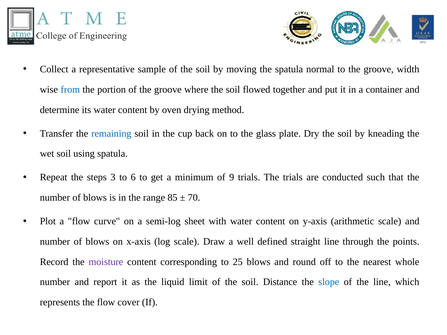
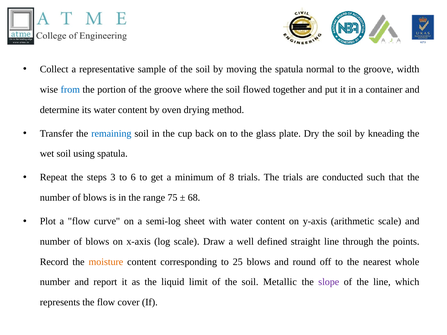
9: 9 -> 8
85: 85 -> 75
70: 70 -> 68
moisture colour: purple -> orange
Distance: Distance -> Metallic
slope colour: blue -> purple
